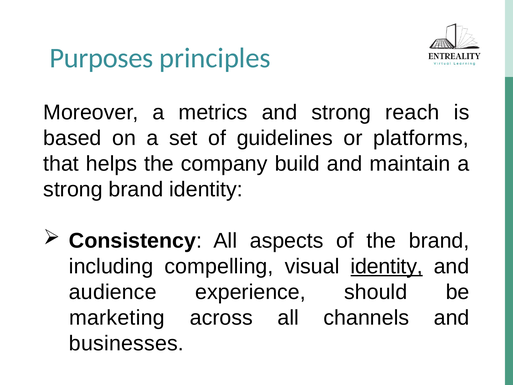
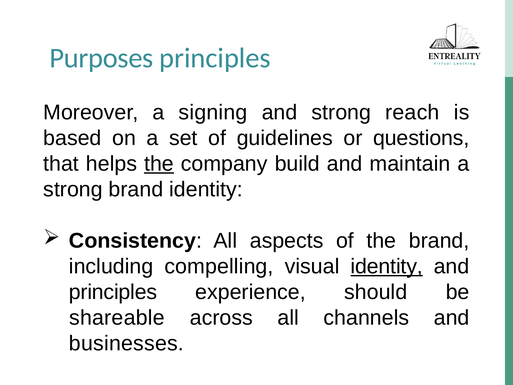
metrics: metrics -> signing
platforms: platforms -> questions
the at (159, 164) underline: none -> present
audience at (113, 292): audience -> principles
marketing: marketing -> shareable
